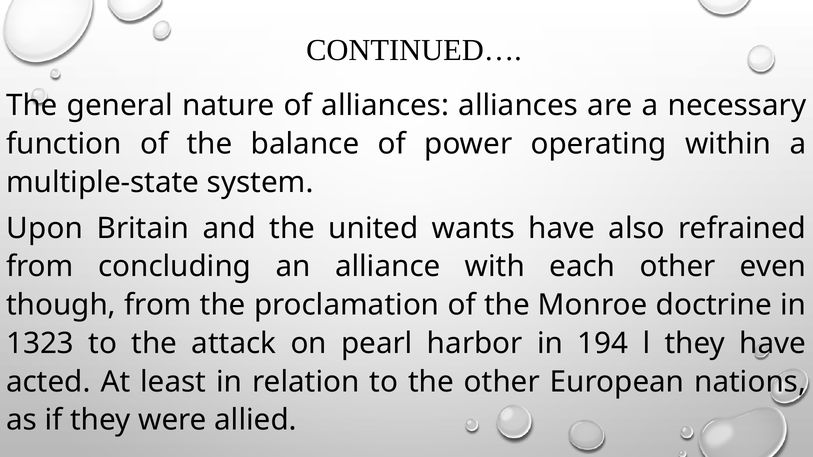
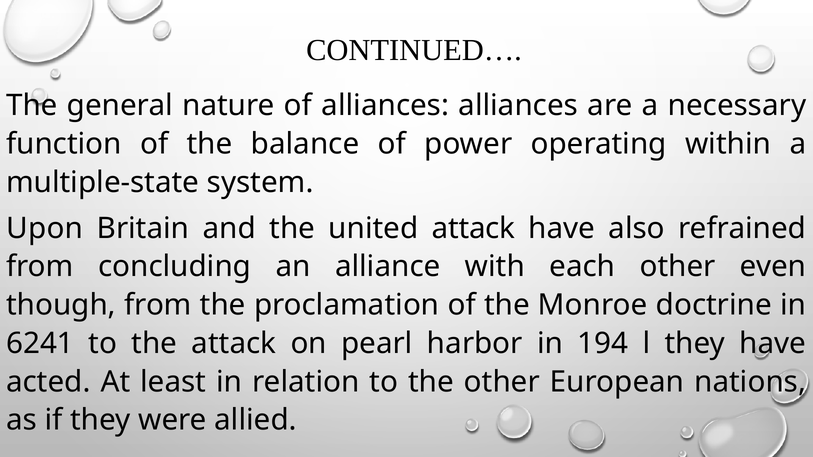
united wants: wants -> attack
1323: 1323 -> 6241
